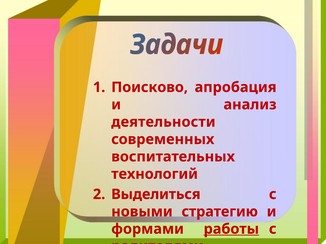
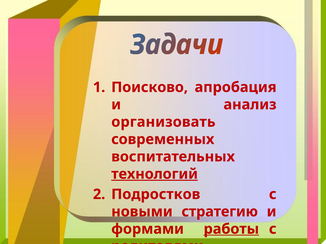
деятельности: деятельности -> организовать
технологий underline: none -> present
Выделиться: Выделиться -> Подростков
